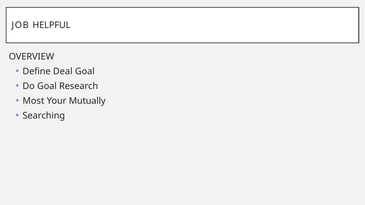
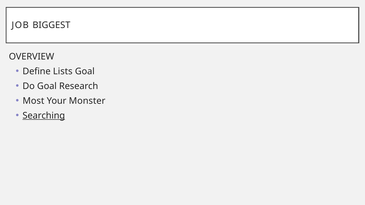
HELPFUL: HELPFUL -> BIGGEST
Deal: Deal -> Lists
Mutually: Mutually -> Monster
Searching underline: none -> present
